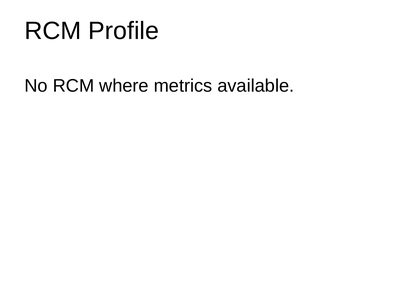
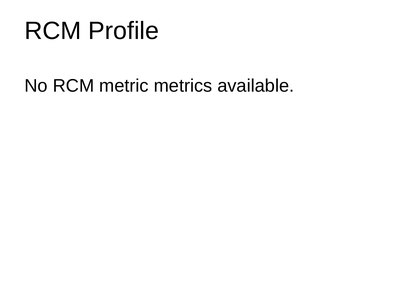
where: where -> metric
